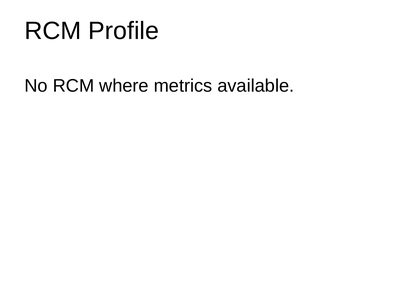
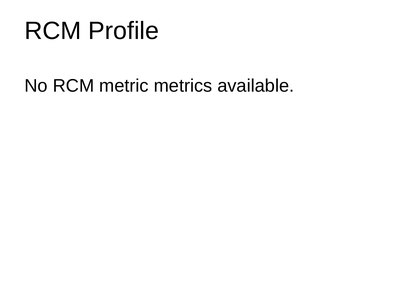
where: where -> metric
